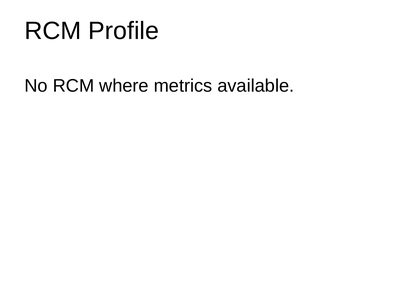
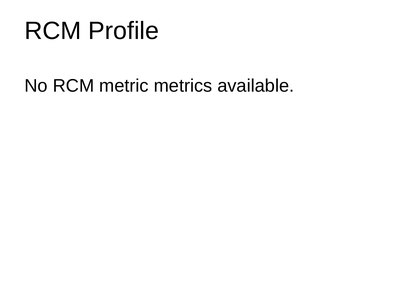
where: where -> metric
